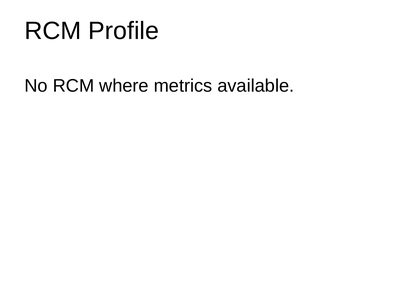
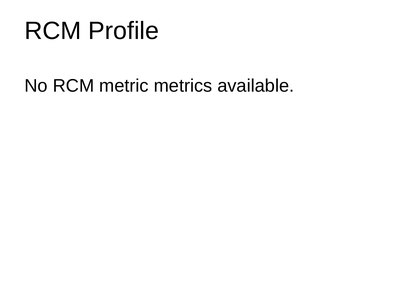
where: where -> metric
